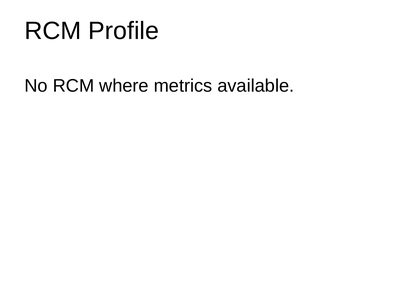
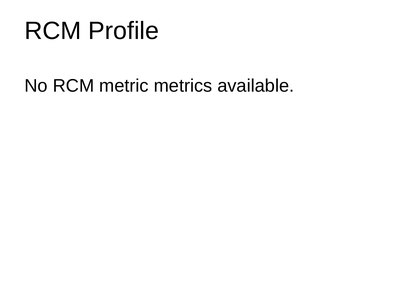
where: where -> metric
